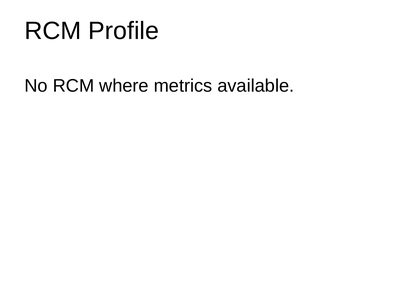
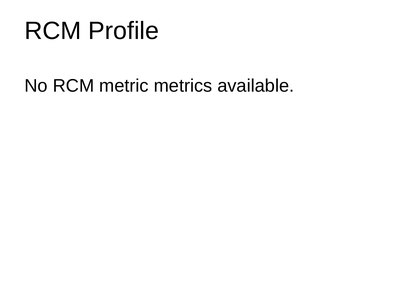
where: where -> metric
